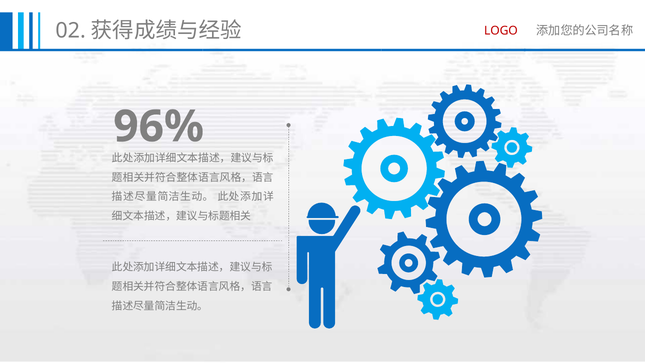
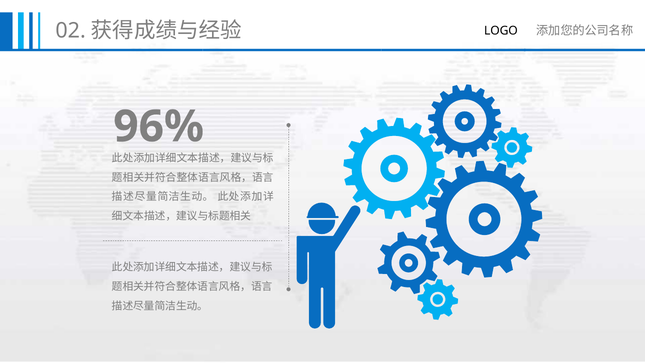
LOGO colour: red -> black
